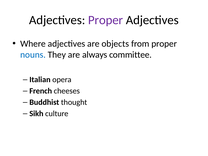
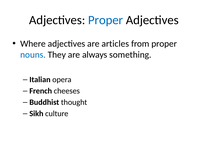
Proper at (106, 20) colour: purple -> blue
objects: objects -> articles
committee: committee -> something
